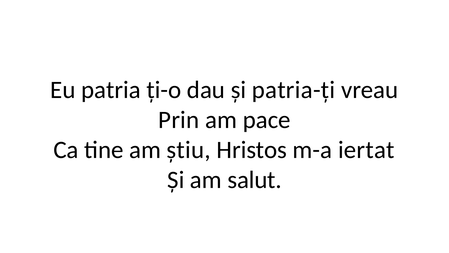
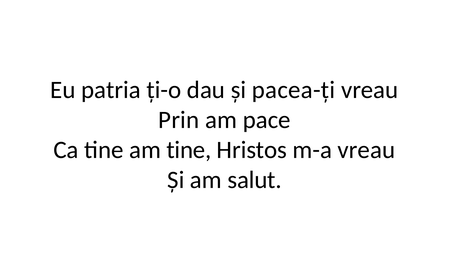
patria-ți: patria-ți -> pacea-ți
am știu: știu -> tine
m-a iertat: iertat -> vreau
